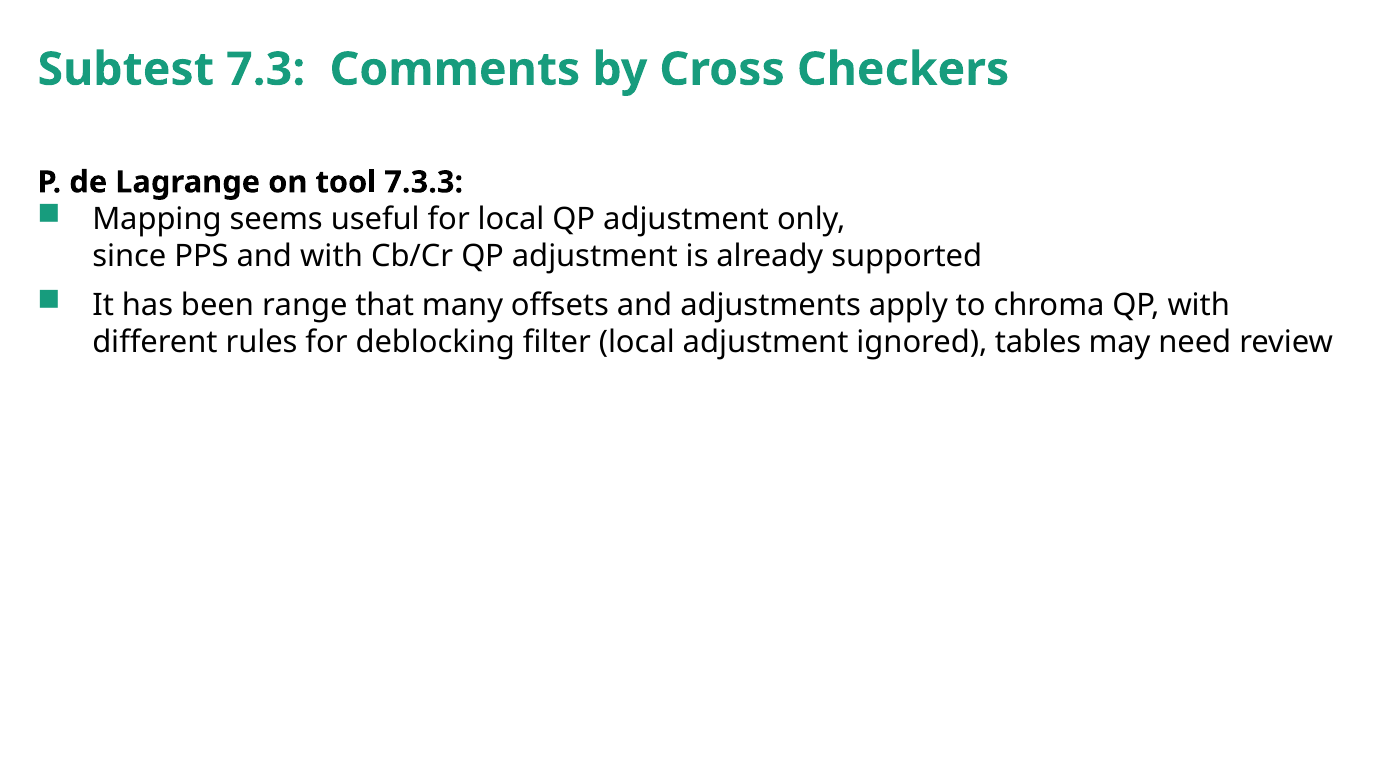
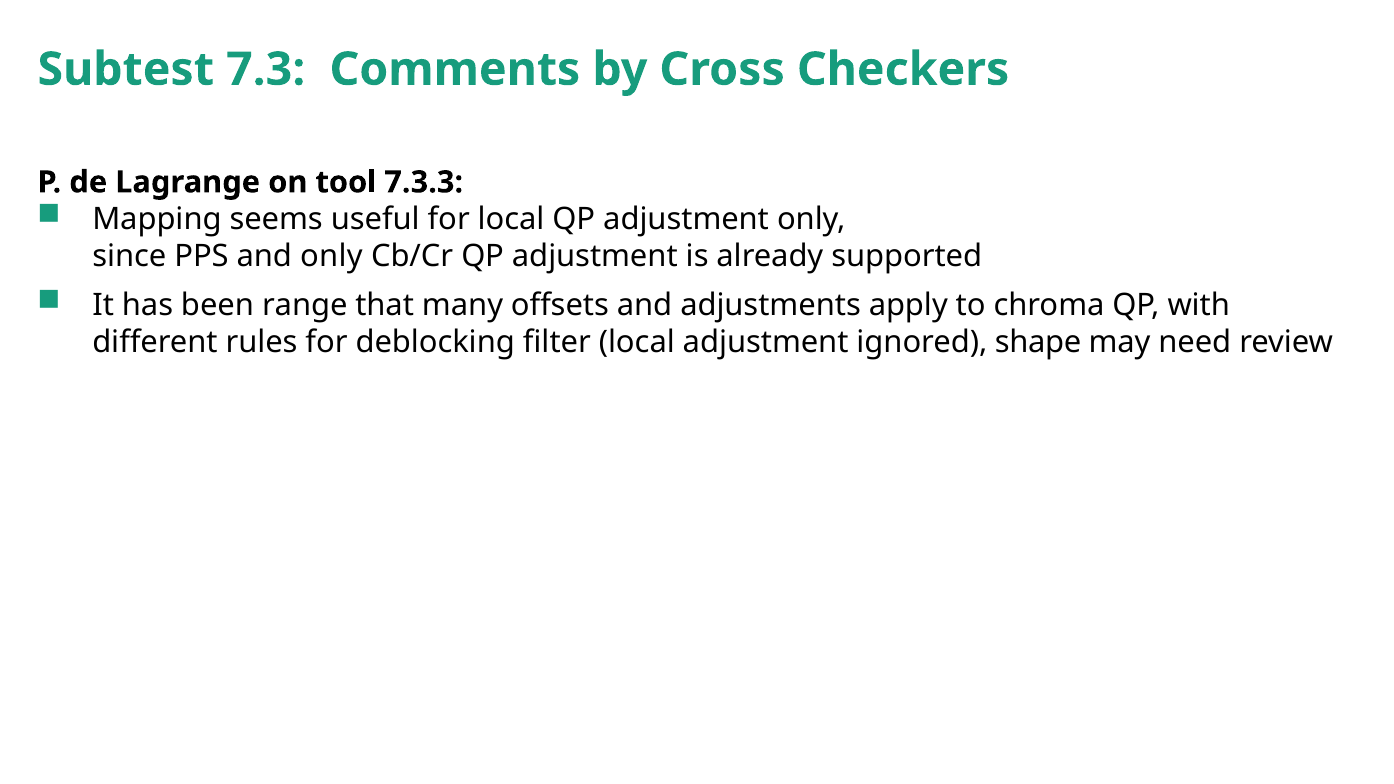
and with: with -> only
tables: tables -> shape
